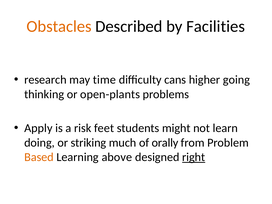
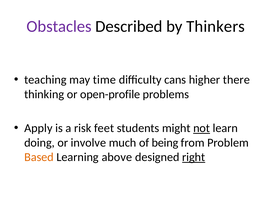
Obstacles colour: orange -> purple
Facilities: Facilities -> Thinkers
research: research -> teaching
going: going -> there
open-plants: open-plants -> open-profile
not underline: none -> present
striking: striking -> involve
orally: orally -> being
